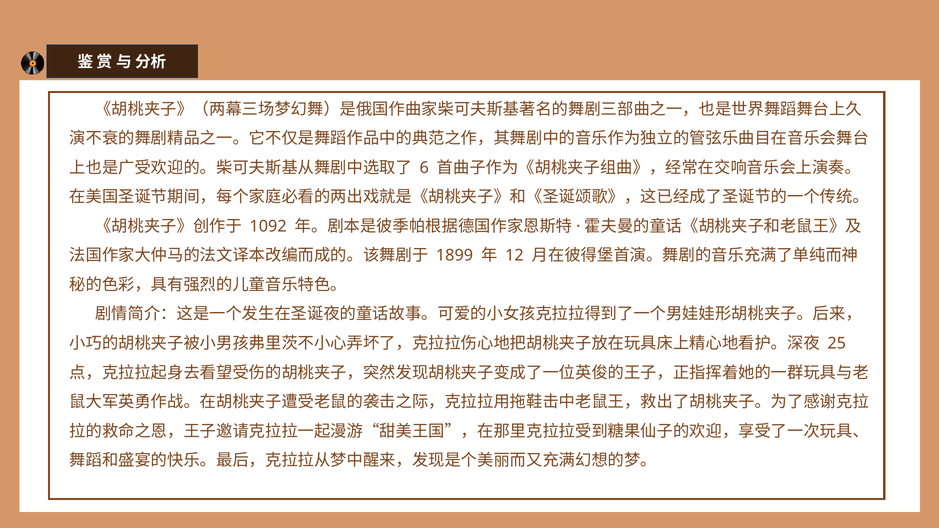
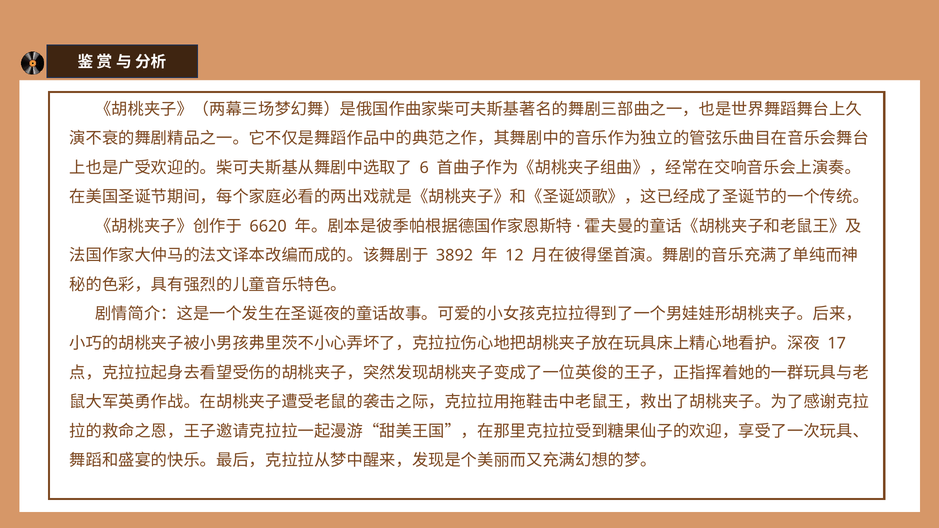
1092: 1092 -> 6620
1899: 1899 -> 3892
25: 25 -> 17
